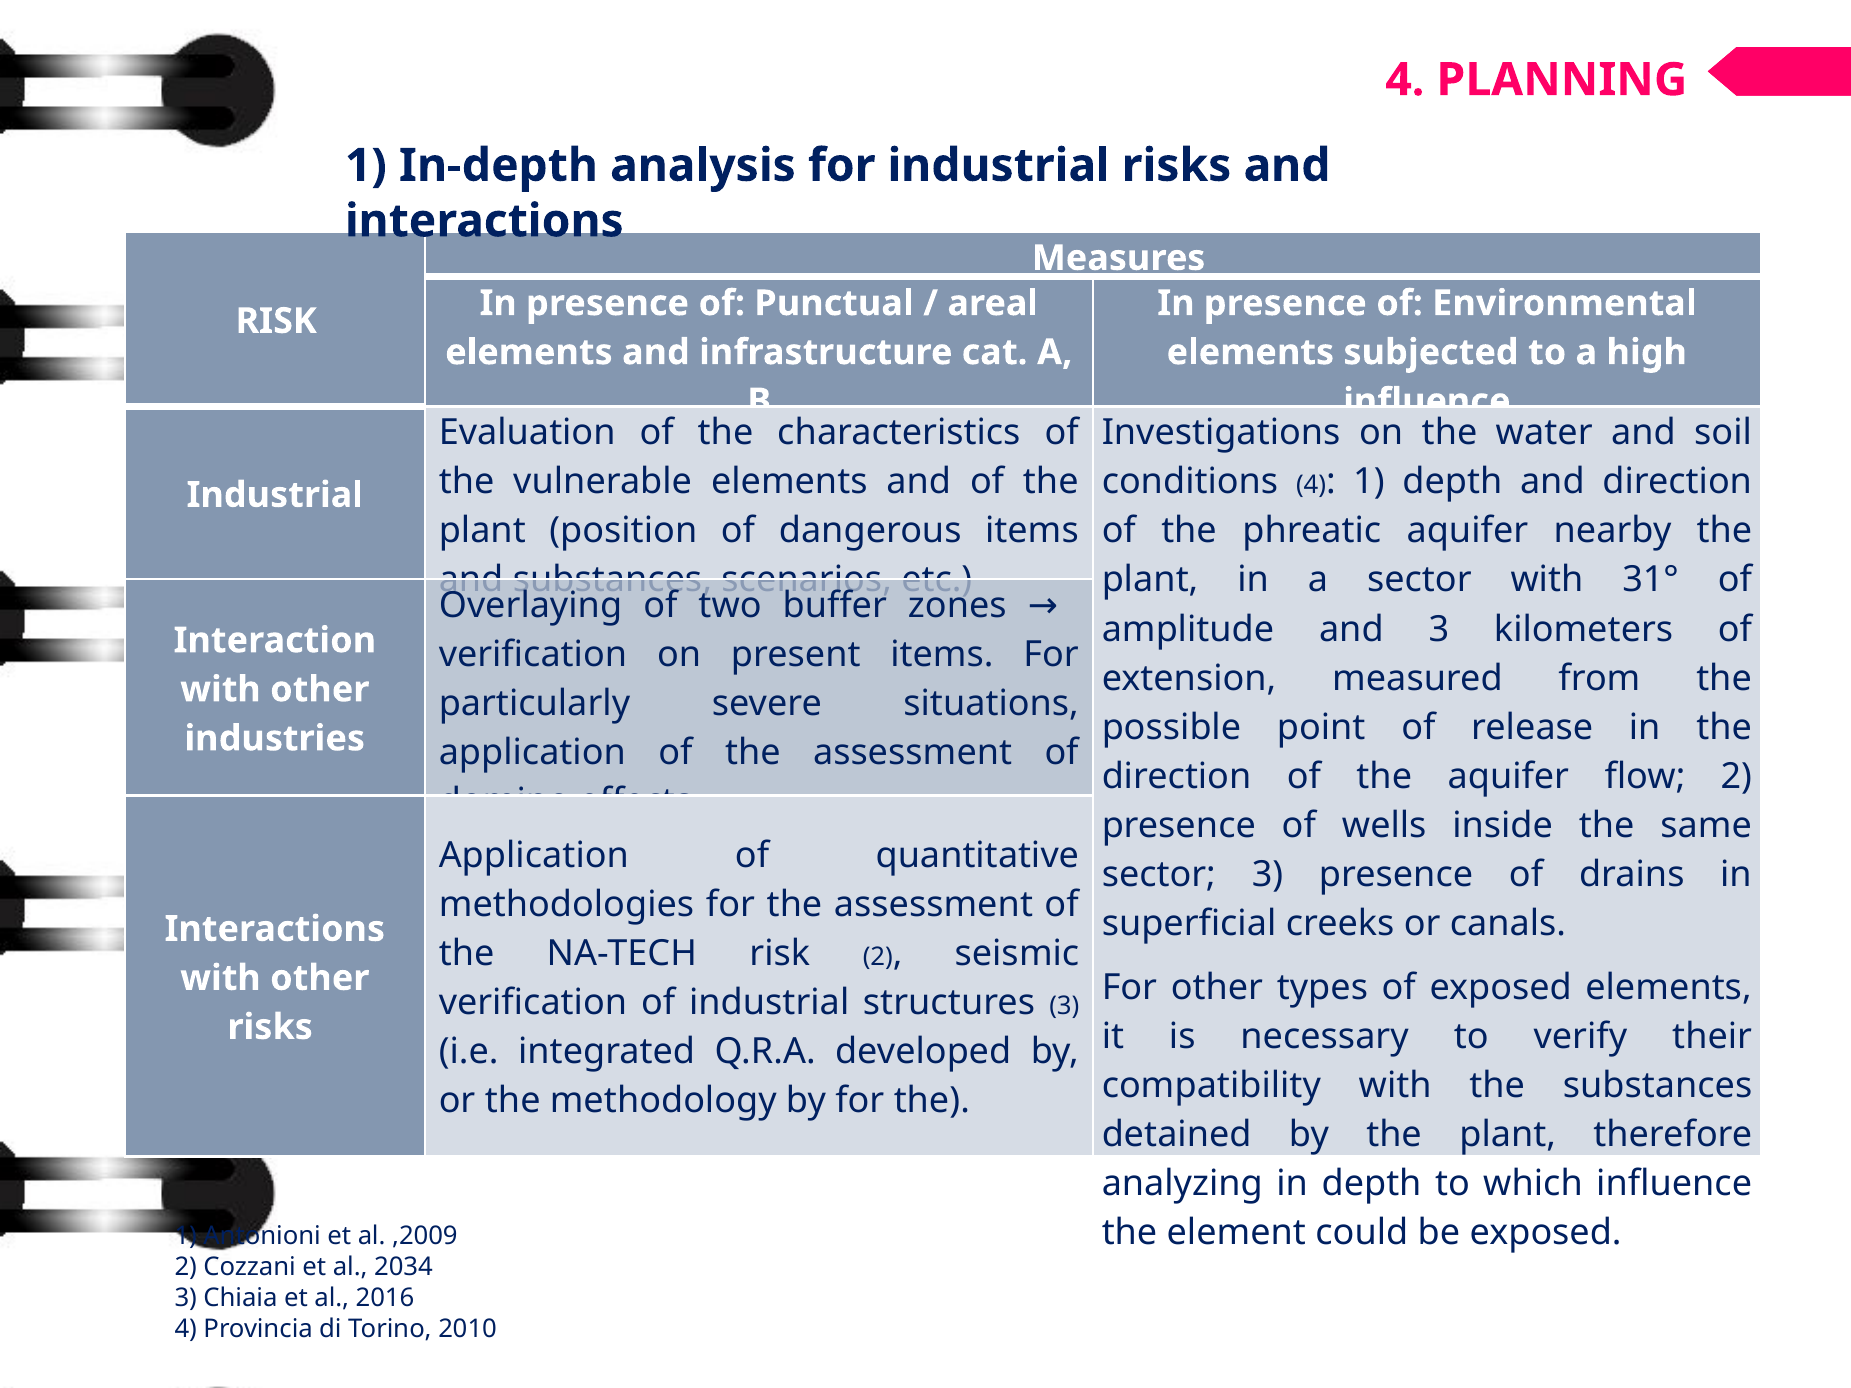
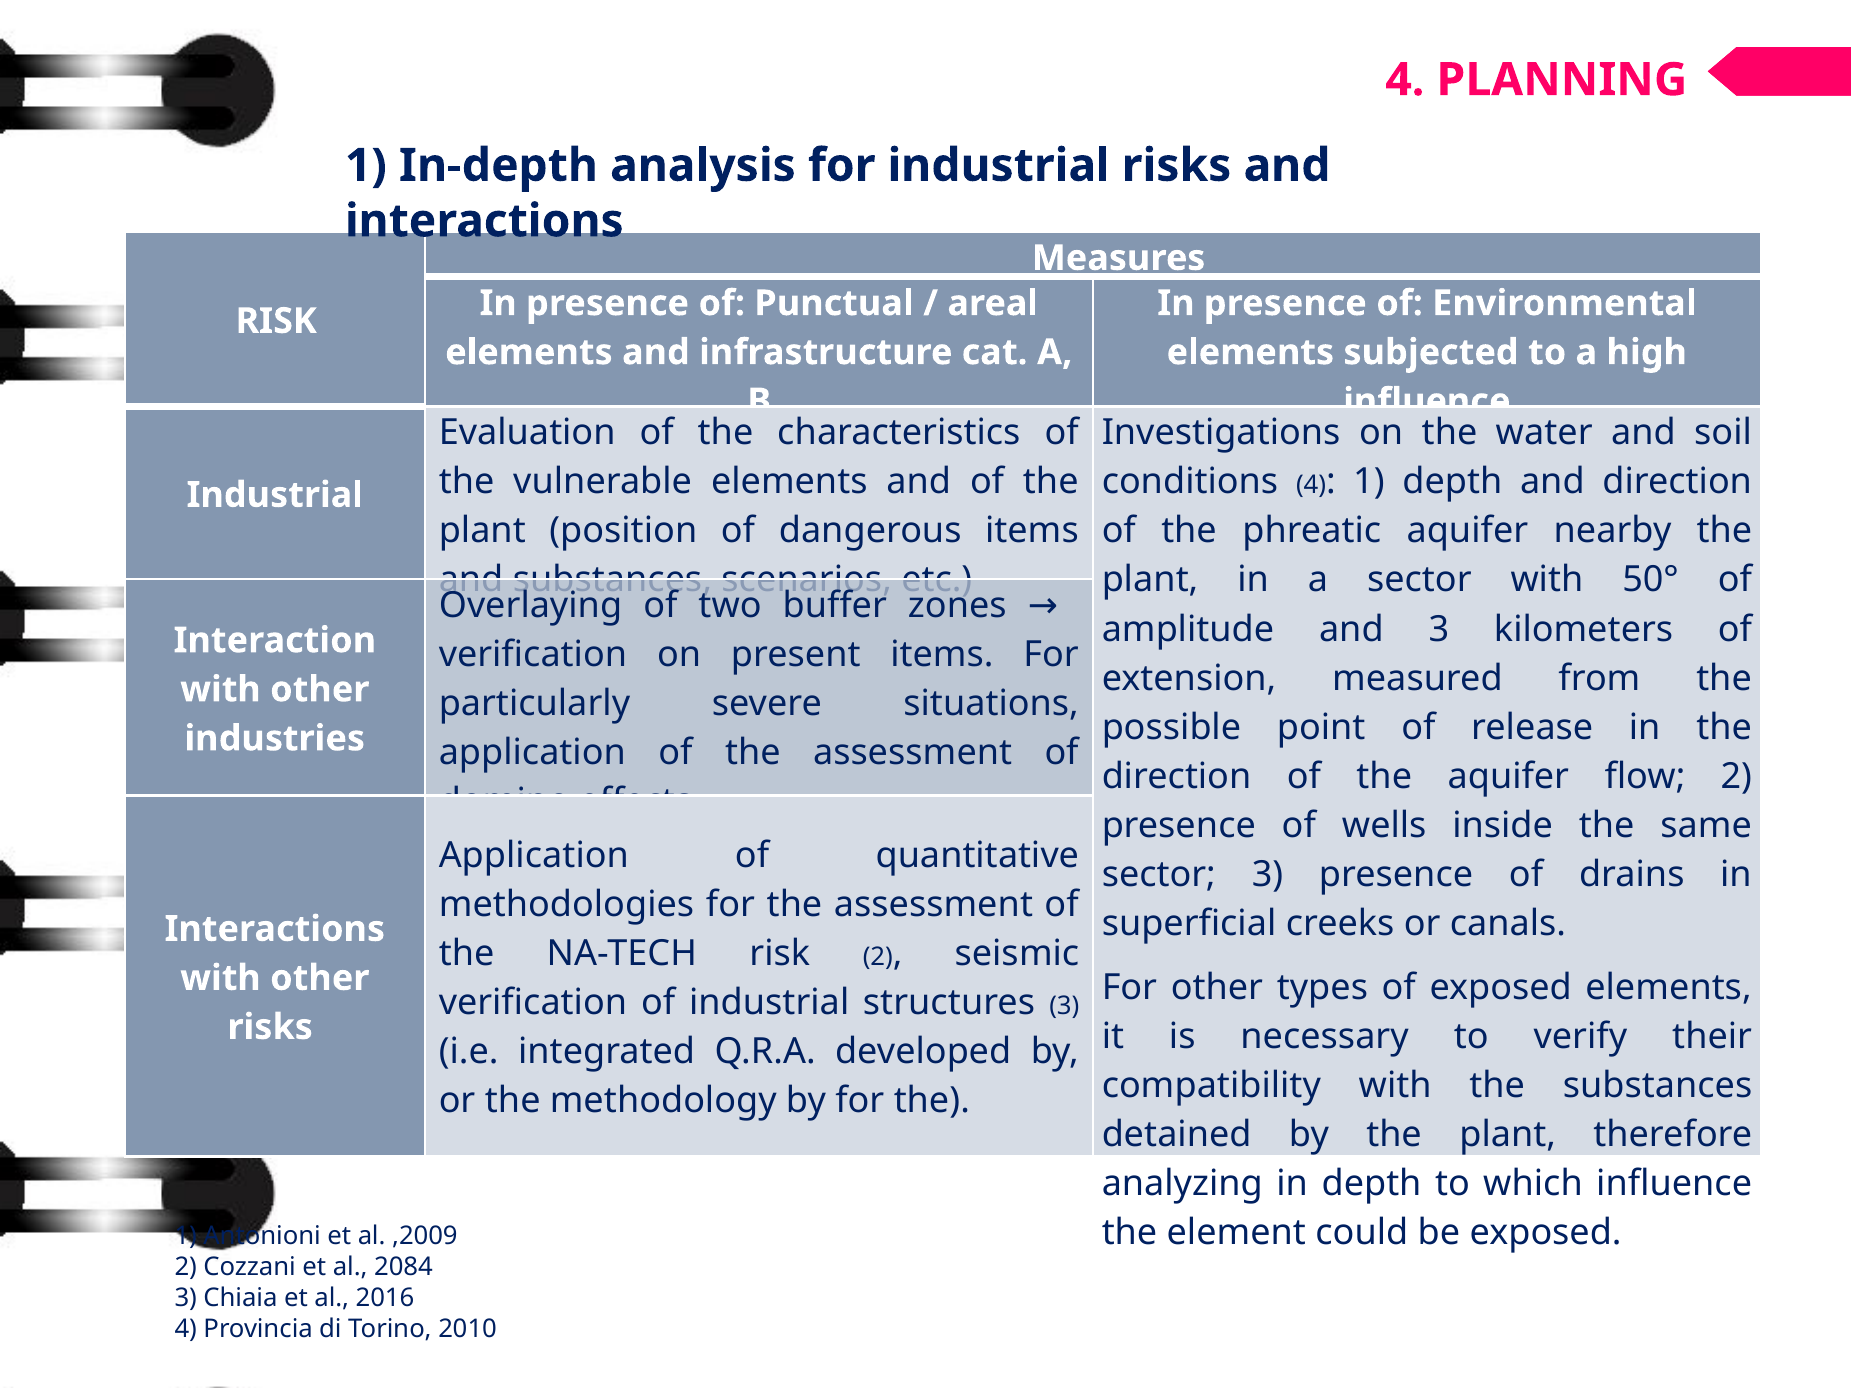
31°: 31° -> 50°
2034: 2034 -> 2084
